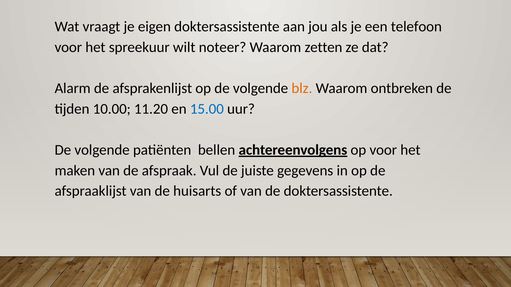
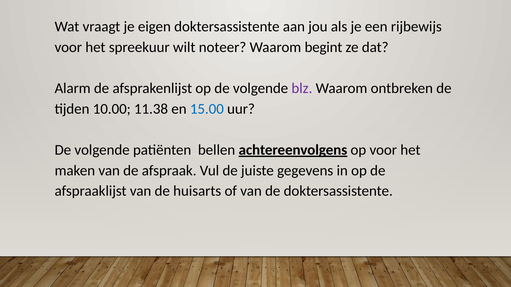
telefoon: telefoon -> rijbewijs
zetten: zetten -> begint
blz colour: orange -> purple
11.20: 11.20 -> 11.38
